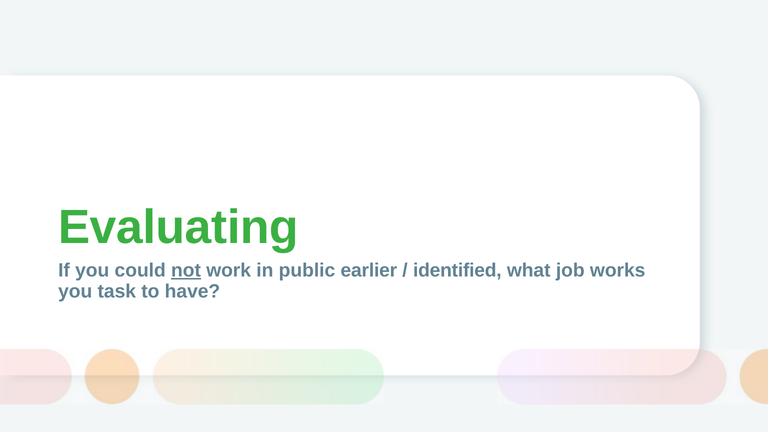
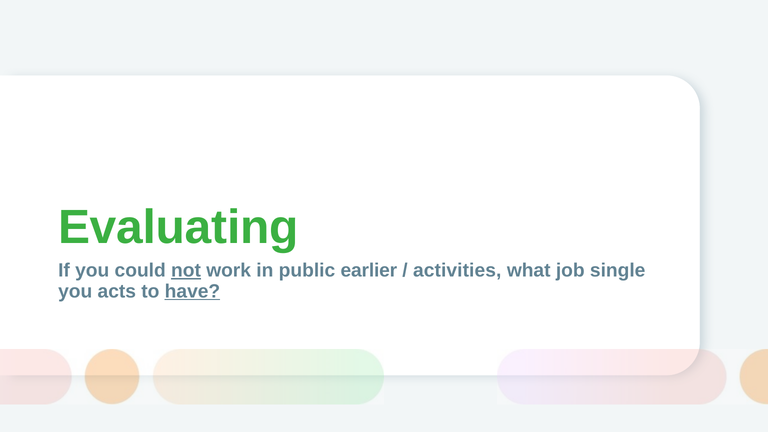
identified: identified -> activities
works: works -> single
task: task -> acts
have underline: none -> present
